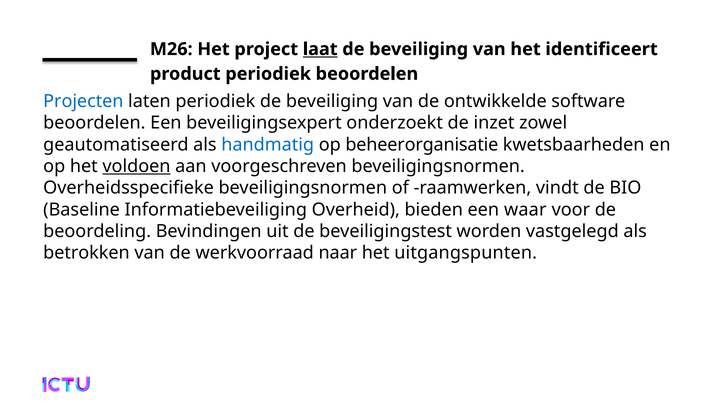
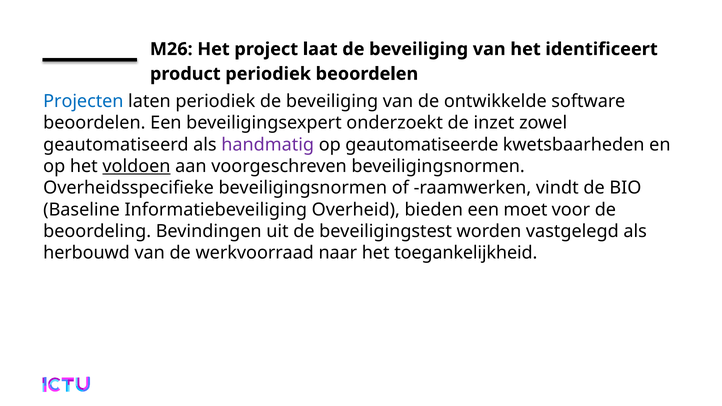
laat underline: present -> none
handmatig colour: blue -> purple
beheerorganisatie: beheerorganisatie -> geautomatiseerde
waar: waar -> moet
betrokken: betrokken -> herbouwd
uitgangspunten: uitgangspunten -> toegankelijkheid
